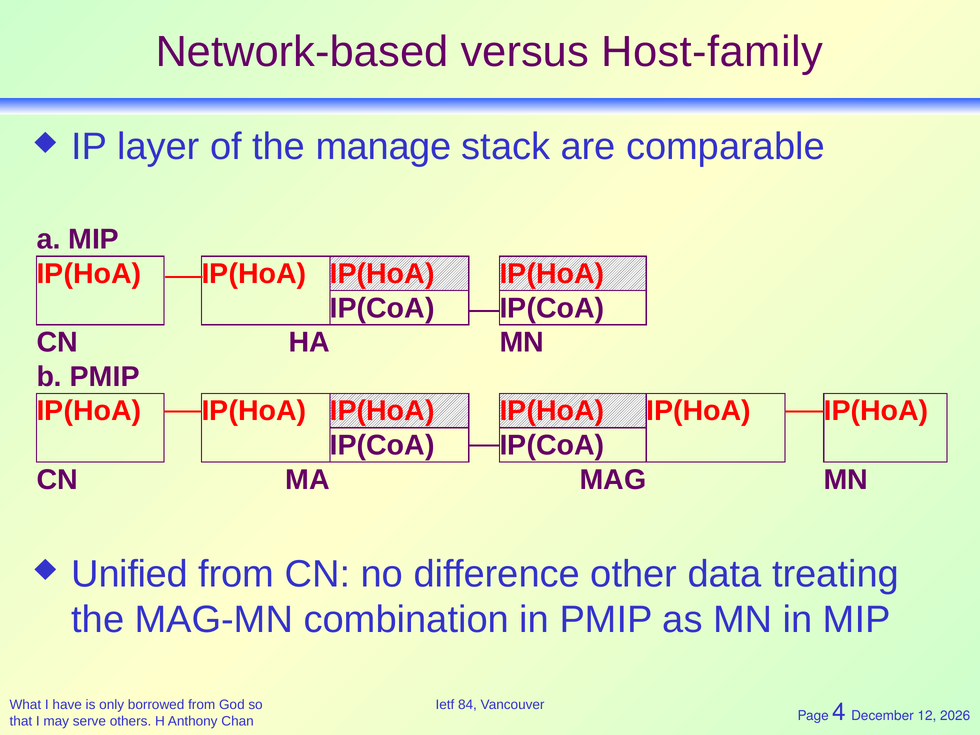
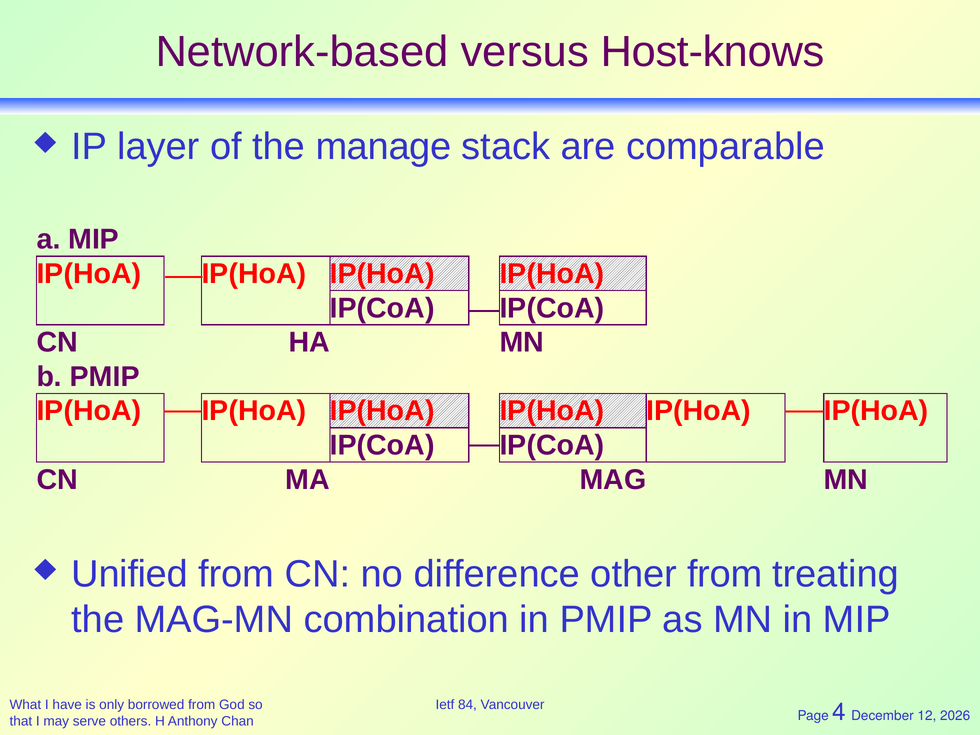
Host-family: Host-family -> Host-knows
other data: data -> from
